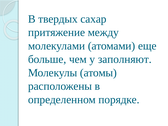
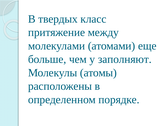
сахар: сахар -> класс
